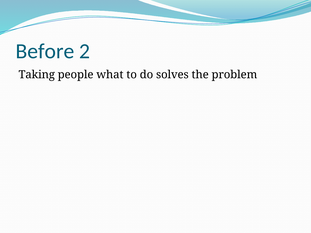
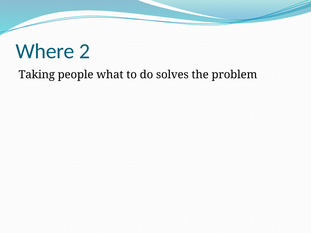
Before: Before -> Where
